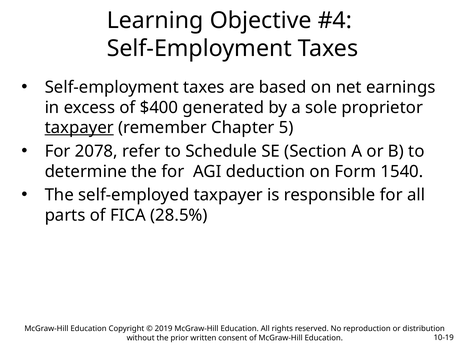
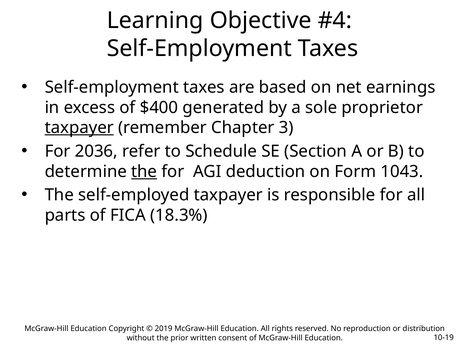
5: 5 -> 3
2078: 2078 -> 2036
the at (144, 171) underline: none -> present
1540: 1540 -> 1043
28.5%: 28.5% -> 18.3%
